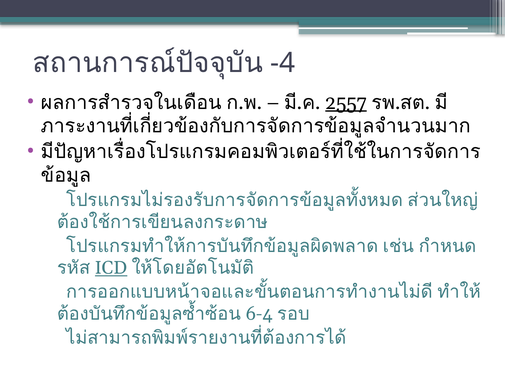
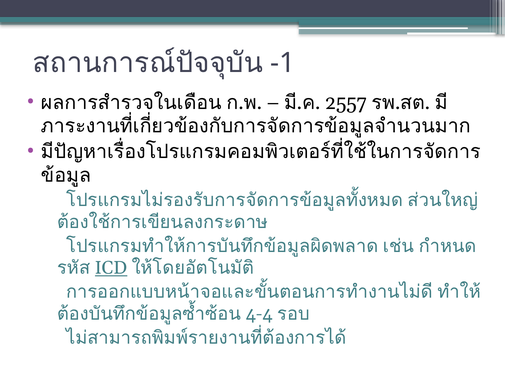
-4: -4 -> -1
2557 underline: present -> none
6-4: 6-4 -> 4-4
